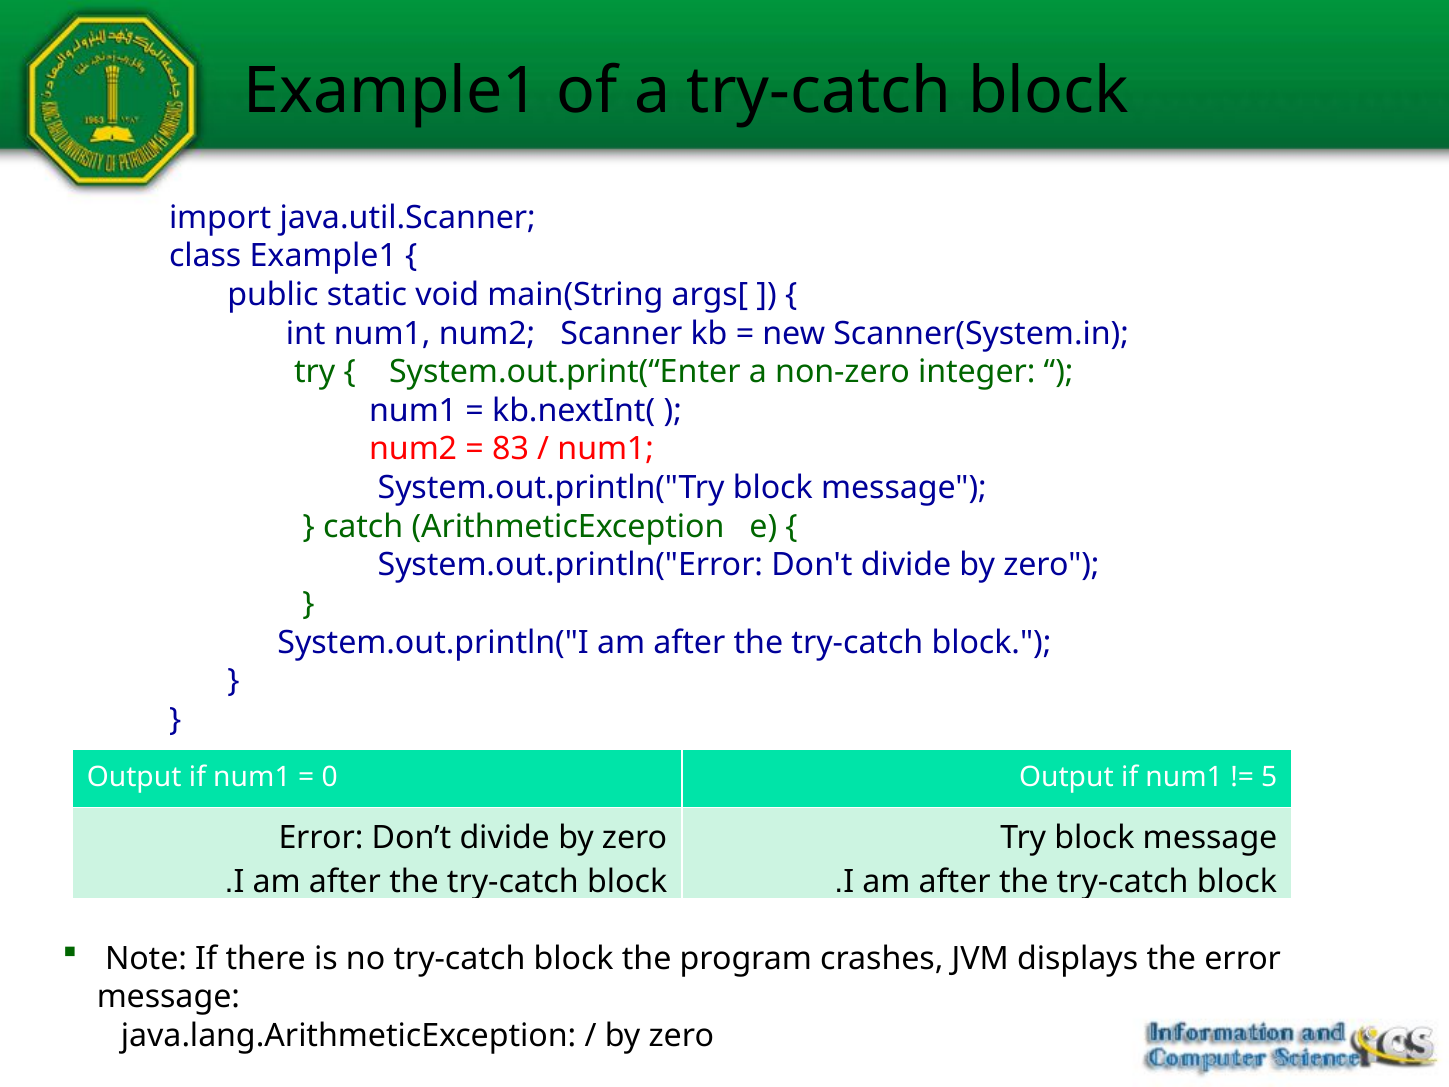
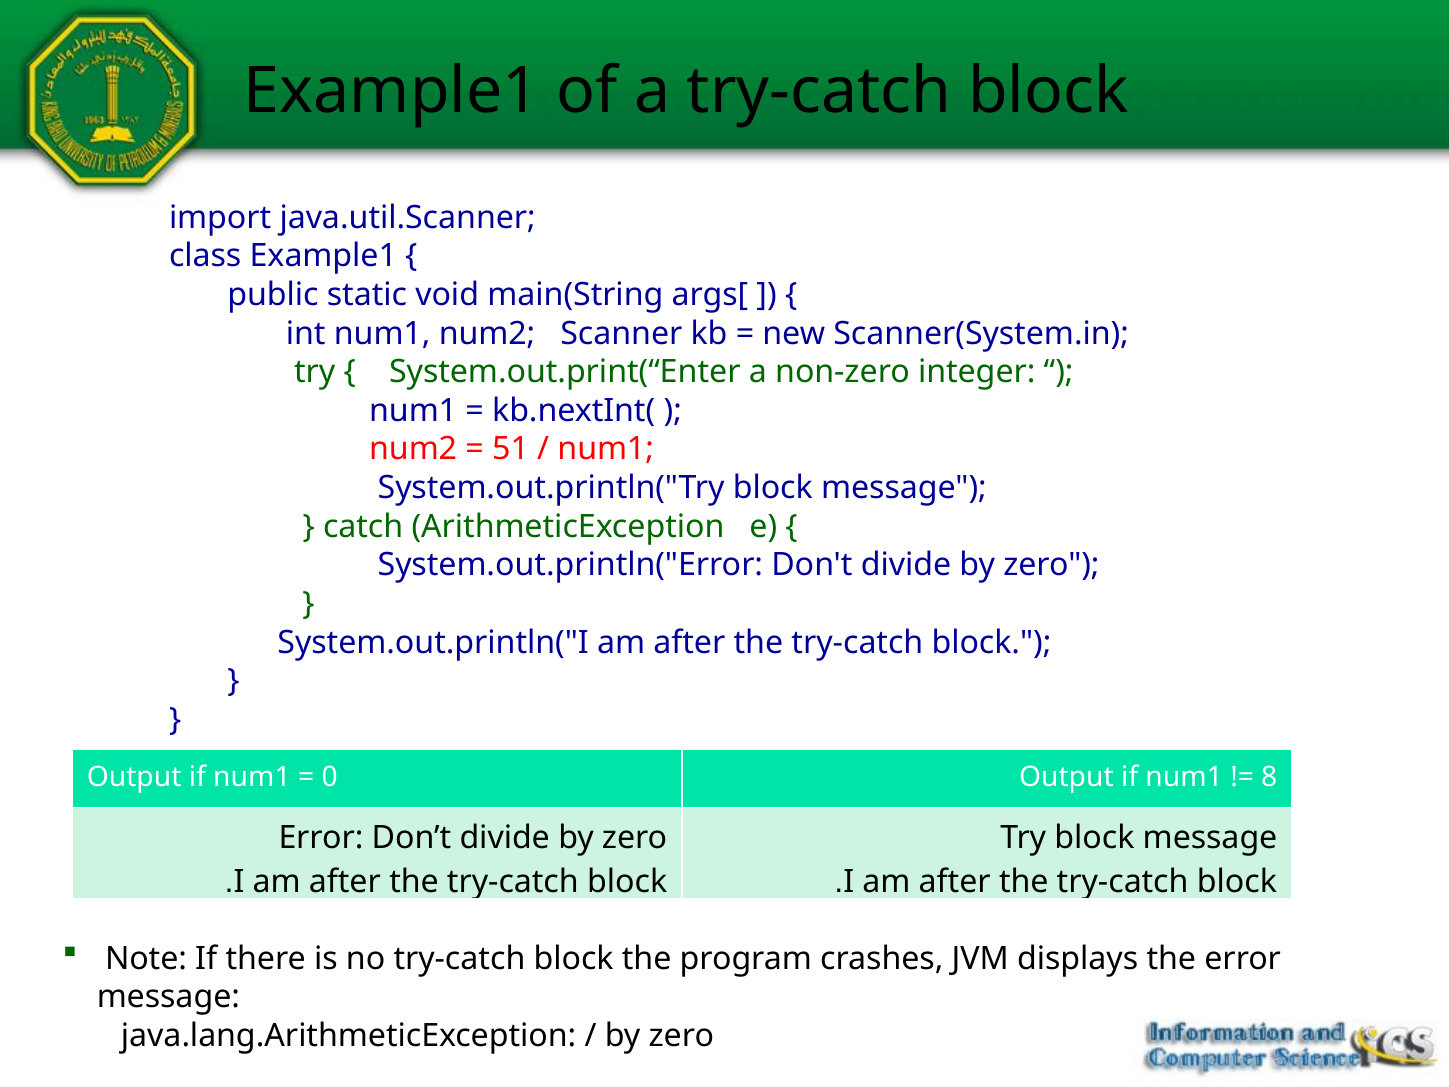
83: 83 -> 51
5: 5 -> 8
